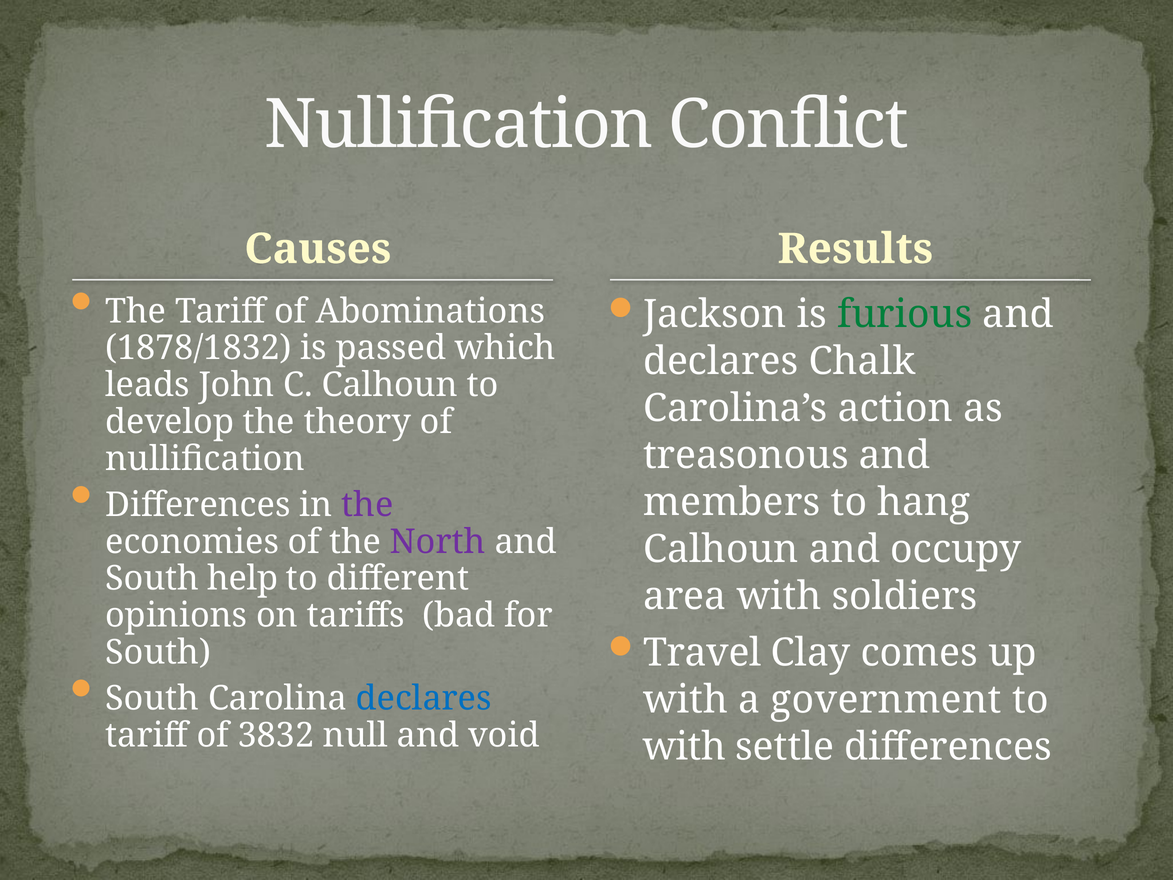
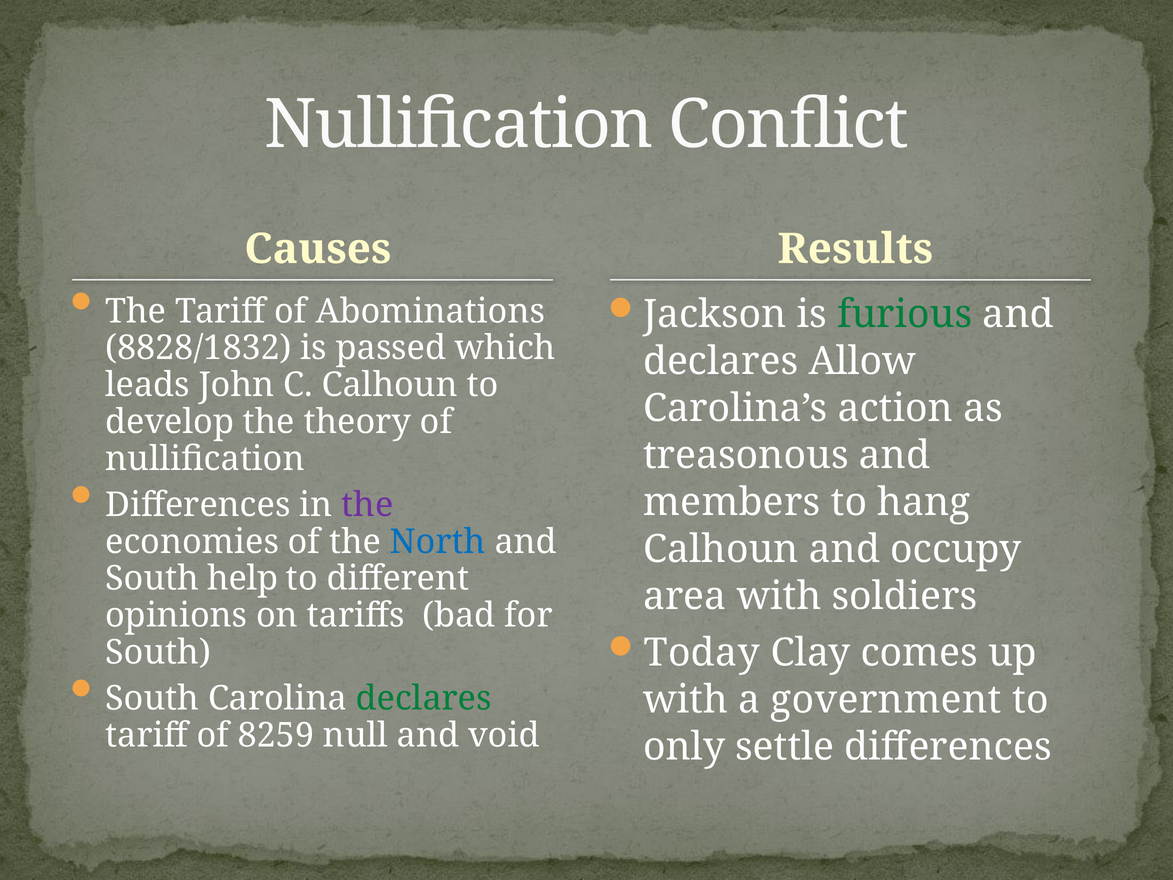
1878/1832: 1878/1832 -> 8828/1832
Chalk: Chalk -> Allow
North colour: purple -> blue
Travel: Travel -> Today
declares at (424, 698) colour: blue -> green
3832: 3832 -> 8259
with at (684, 746): with -> only
